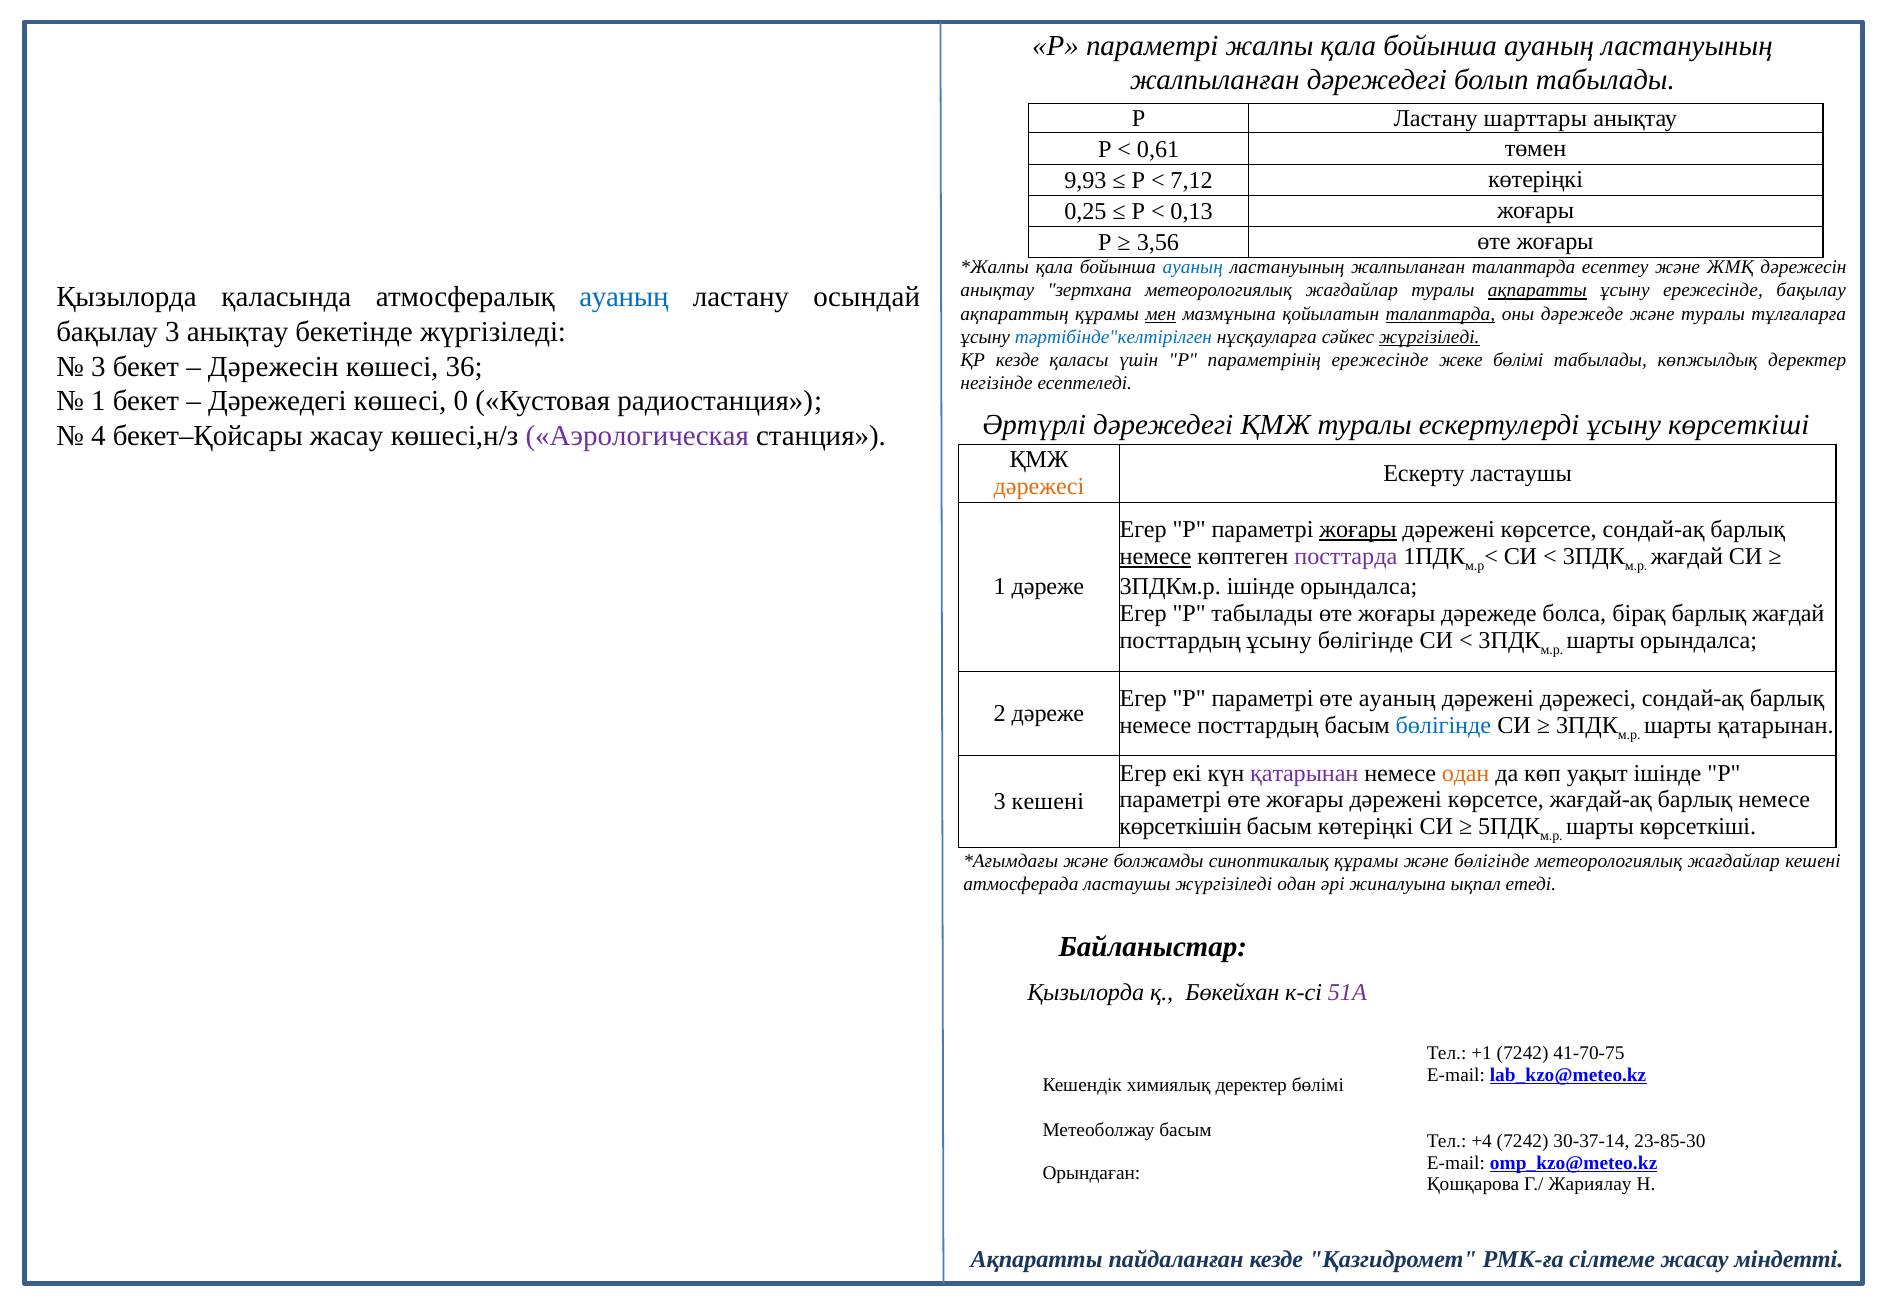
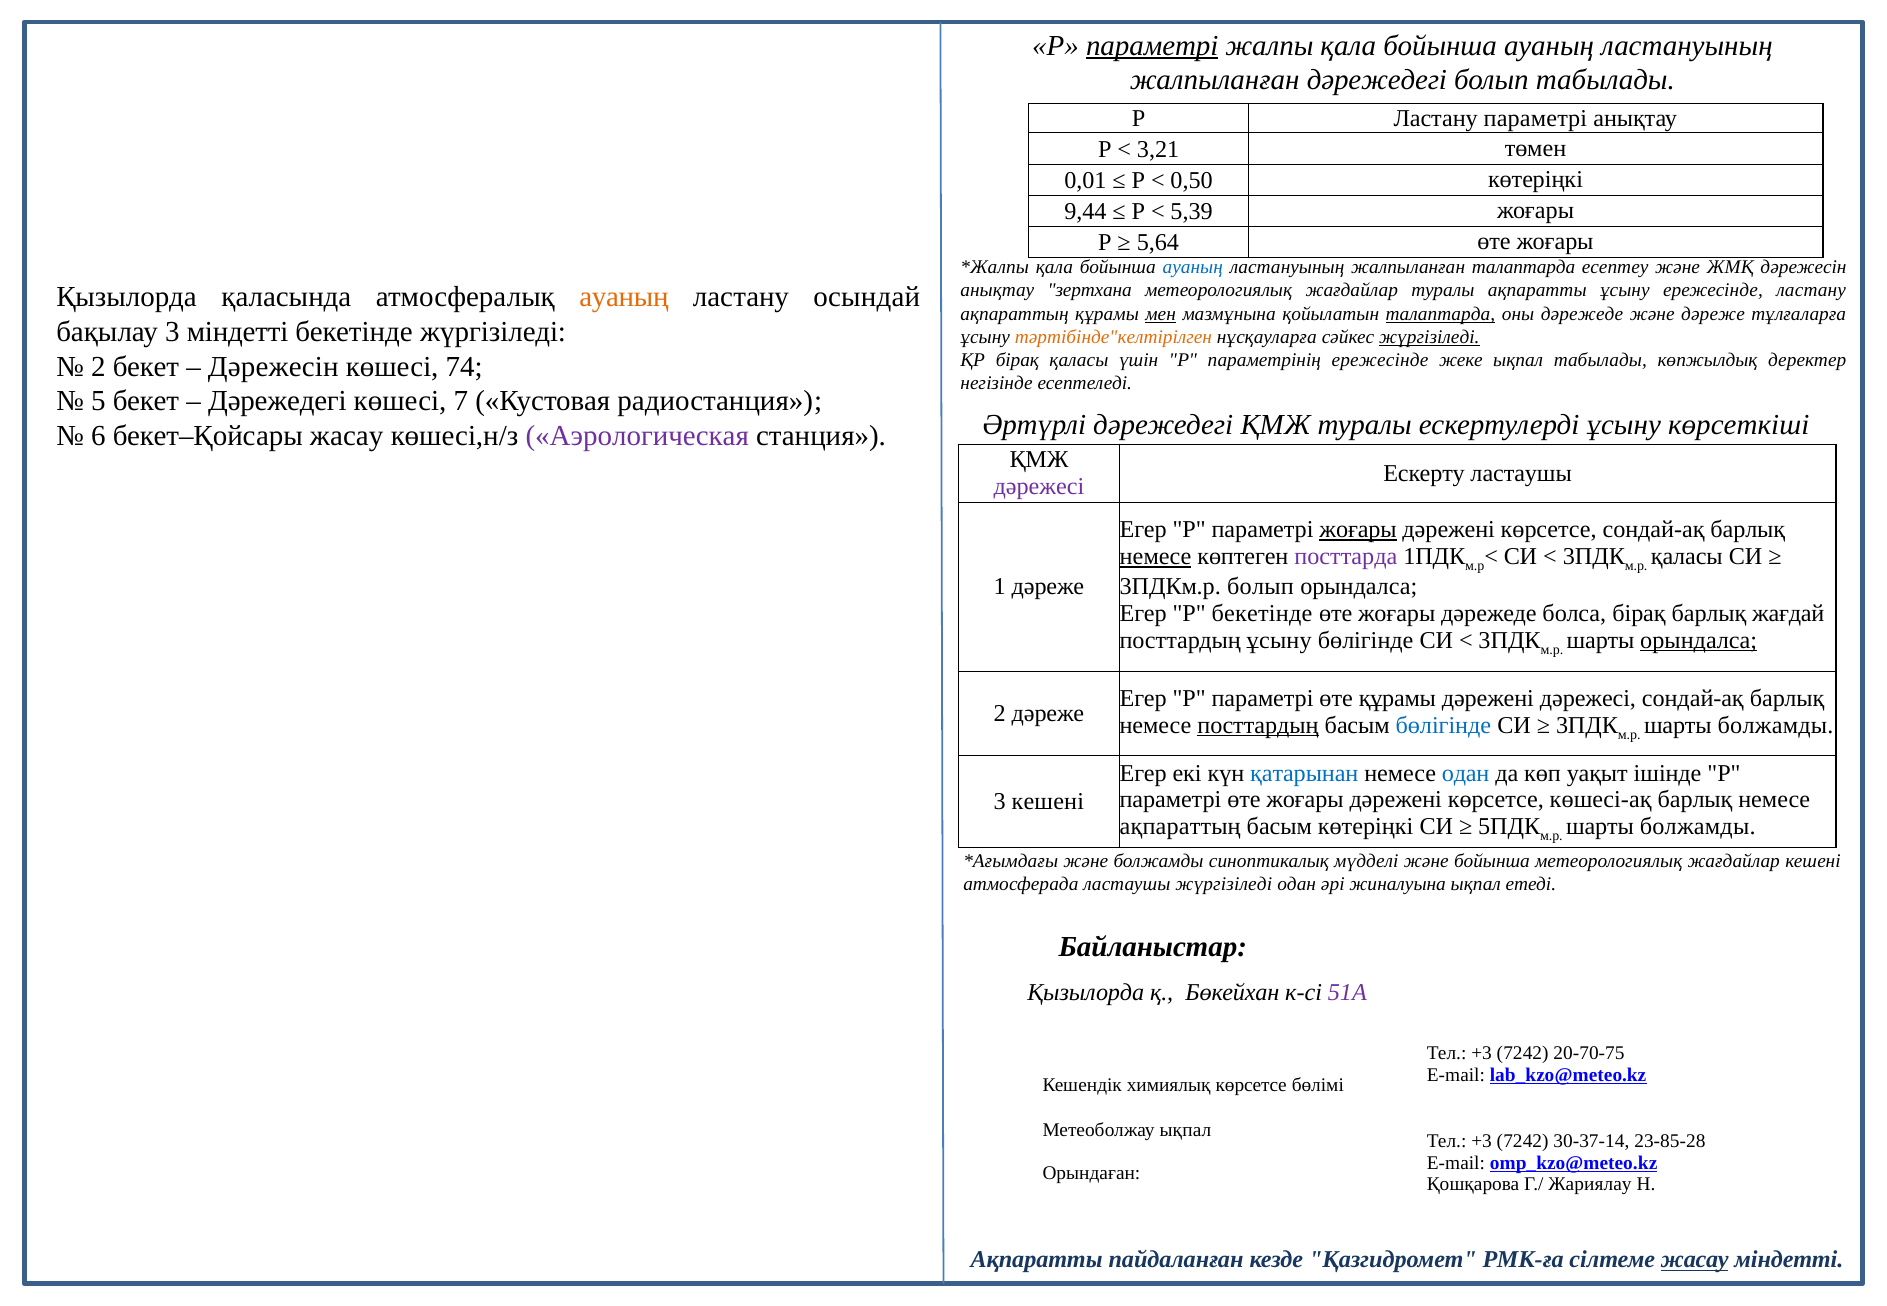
параметрі at (1152, 46) underline: none -> present
Ластану шарттары: шарттары -> параметрі
0,61: 0,61 -> 3,21
9,93: 9,93 -> 0,01
7,12: 7,12 -> 0,50
0,25: 0,25 -> 9,44
0,13: 0,13 -> 5,39
3,56: 3,56 -> 5,64
ақпаратты at (1537, 291) underline: present -> none
ережесінде бақылау: бақылау -> ластану
ауаның at (624, 297) colour: blue -> orange
және туралы: туралы -> дәреже
3 анықтау: анықтау -> міндетті
тәртібінде"келтірілген colour: blue -> orange
ҚР кезде: кезде -> бірақ
жеке бөлімі: бөлімі -> ықпал
3 at (98, 367): 3 -> 2
36: 36 -> 74
1 at (98, 402): 1 -> 5
0: 0 -> 7
4: 4 -> 6
дәрежесі at (1039, 487) colour: orange -> purple
жағдай at (1687, 557): жағдай -> қаласы
3ПДКм.р ішінде: ішінде -> болып
P табылады: табылады -> бекетінде
орындалса at (1699, 640) underline: none -> present
өте ауаның: ауаның -> құрамы
посттардың at (1258, 725) underline: none -> present
қатарынан at (1776, 725): қатарынан -> болжамды
қатарынан at (1304, 773) colour: purple -> blue
одан at (1466, 773) colour: orange -> blue
жағдай-ақ: жағдай-ақ -> көшесі-ақ
көрсеткішін at (1180, 827): көрсеткішін -> ақпараттың
көрсеткіші at (1698, 827): көрсеткіші -> болжамды
синоптикалық құрамы: құрамы -> мүдделі
және бөлігінде: бөлігінде -> бойынша
+1 at (1482, 1054): +1 -> +3
41-70-75: 41-70-75 -> 20-70-75
химиялық деректер: деректер -> көрсетсе
Метеоболжау басым: басым -> ықпал
+4 at (1482, 1142): +4 -> +3
23-85-30: 23-85-30 -> 23-85-28
жасау at (1695, 1260) underline: none -> present
